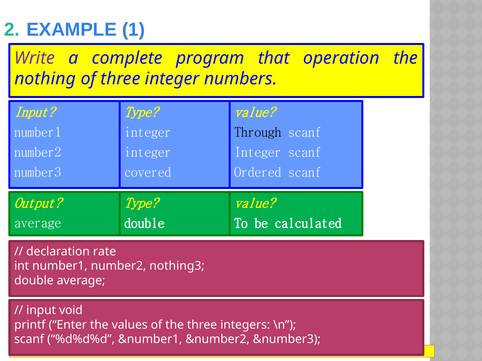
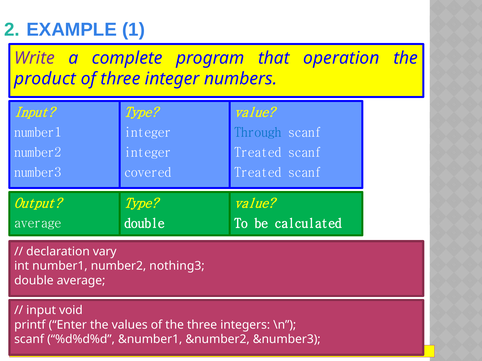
nothing: nothing -> product
Through colour: black -> blue
Integer at (258, 153): Integer -> Treated
Ordered at (258, 173): Ordered -> Treated
rate: rate -> vary
